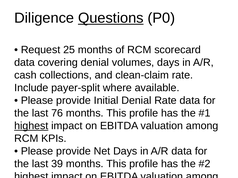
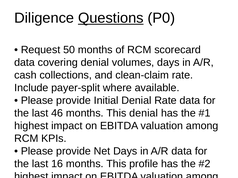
25: 25 -> 50
76: 76 -> 46
profile at (144, 113): profile -> denial
highest at (31, 126) underline: present -> none
39: 39 -> 16
